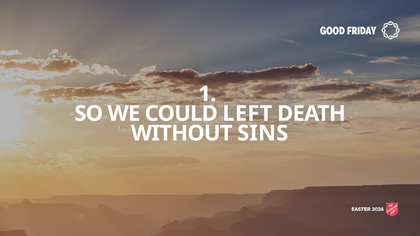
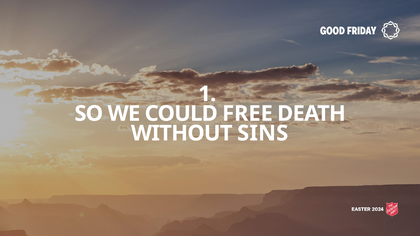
LEFT: LEFT -> FREE
